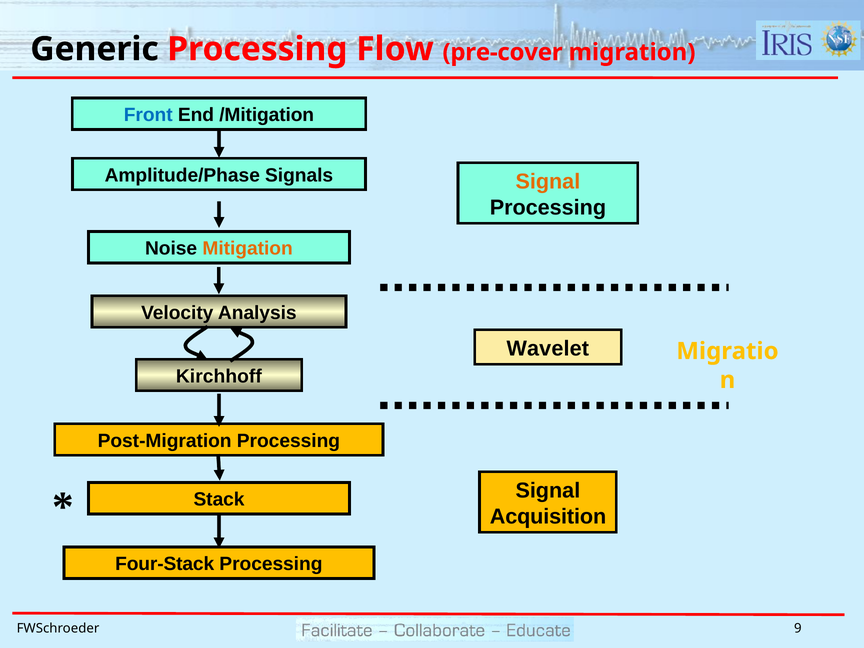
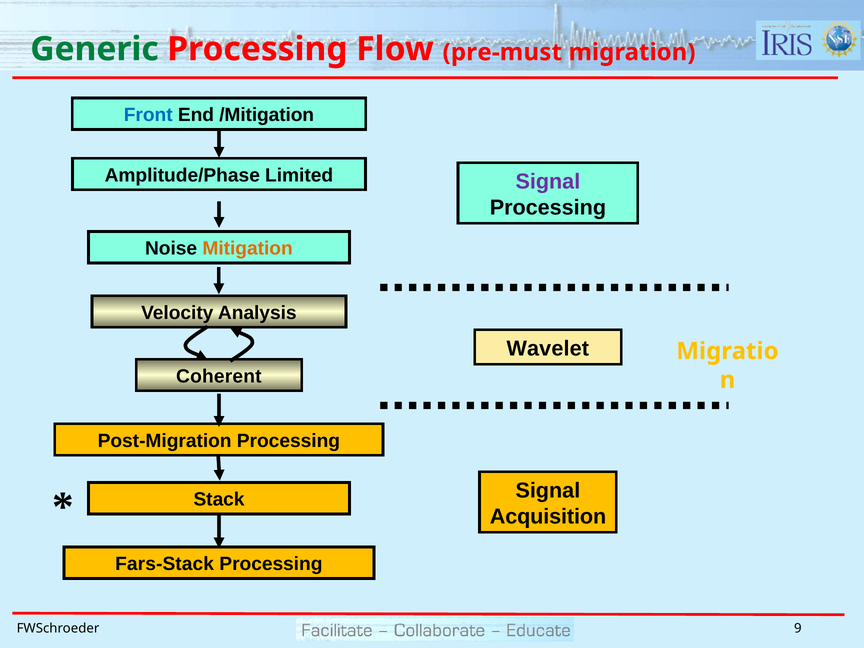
Generic colour: black -> green
pre-cover: pre-cover -> pre-must
Signals: Signals -> Limited
Signal at (548, 182) colour: orange -> purple
Kirchhoff: Kirchhoff -> Coherent
Four-Stack: Four-Stack -> Fars-Stack
